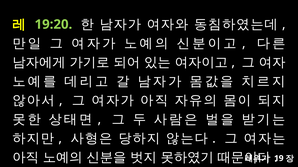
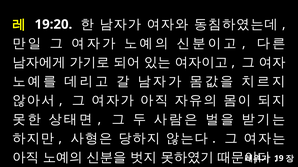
19:20 colour: light green -> white
